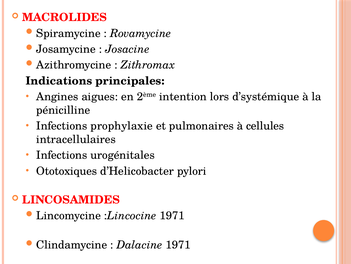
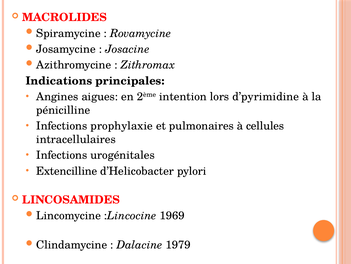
d’systémique: d’systémique -> d’pyrimidine
Ototoxiques: Ototoxiques -> Extencilline
:Lincocine 1971: 1971 -> 1969
Dalacine 1971: 1971 -> 1979
